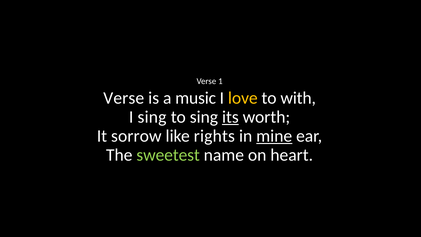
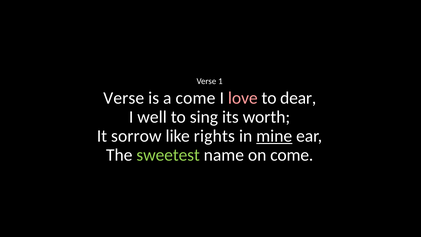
a music: music -> come
love colour: yellow -> pink
with: with -> dear
I sing: sing -> well
its underline: present -> none
on heart: heart -> come
